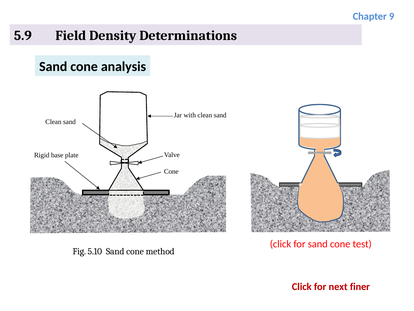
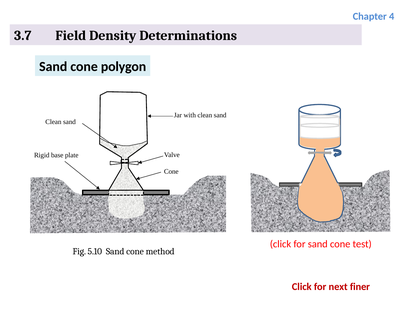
9: 9 -> 4
5.9: 5.9 -> 3.7
analysis: analysis -> polygon
